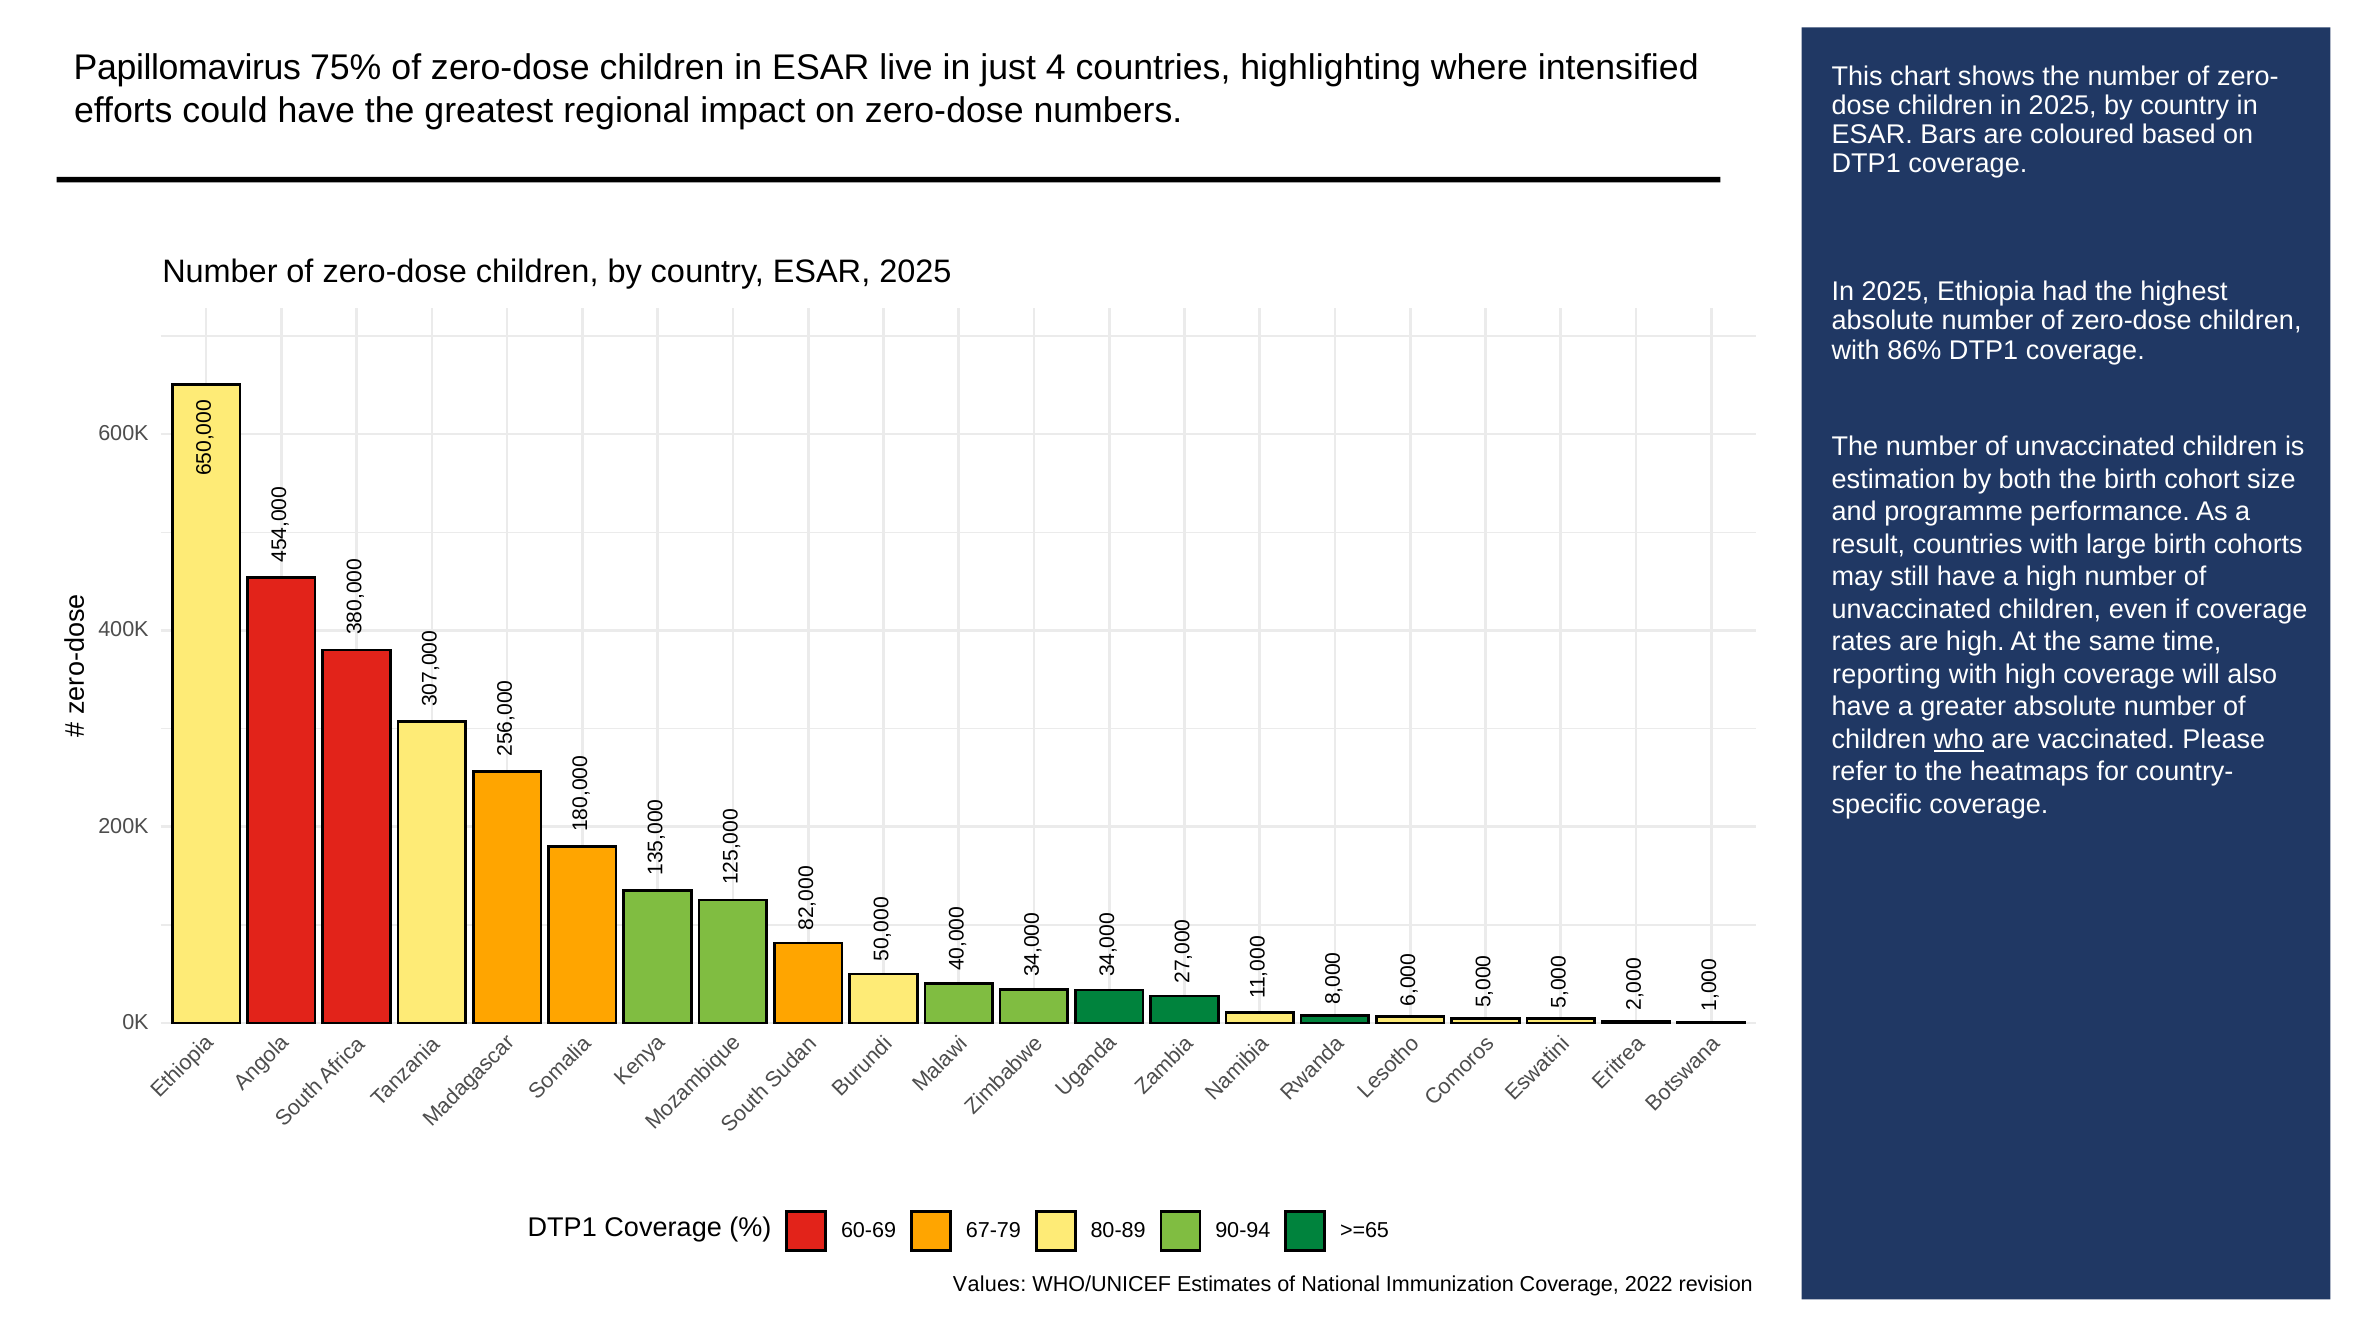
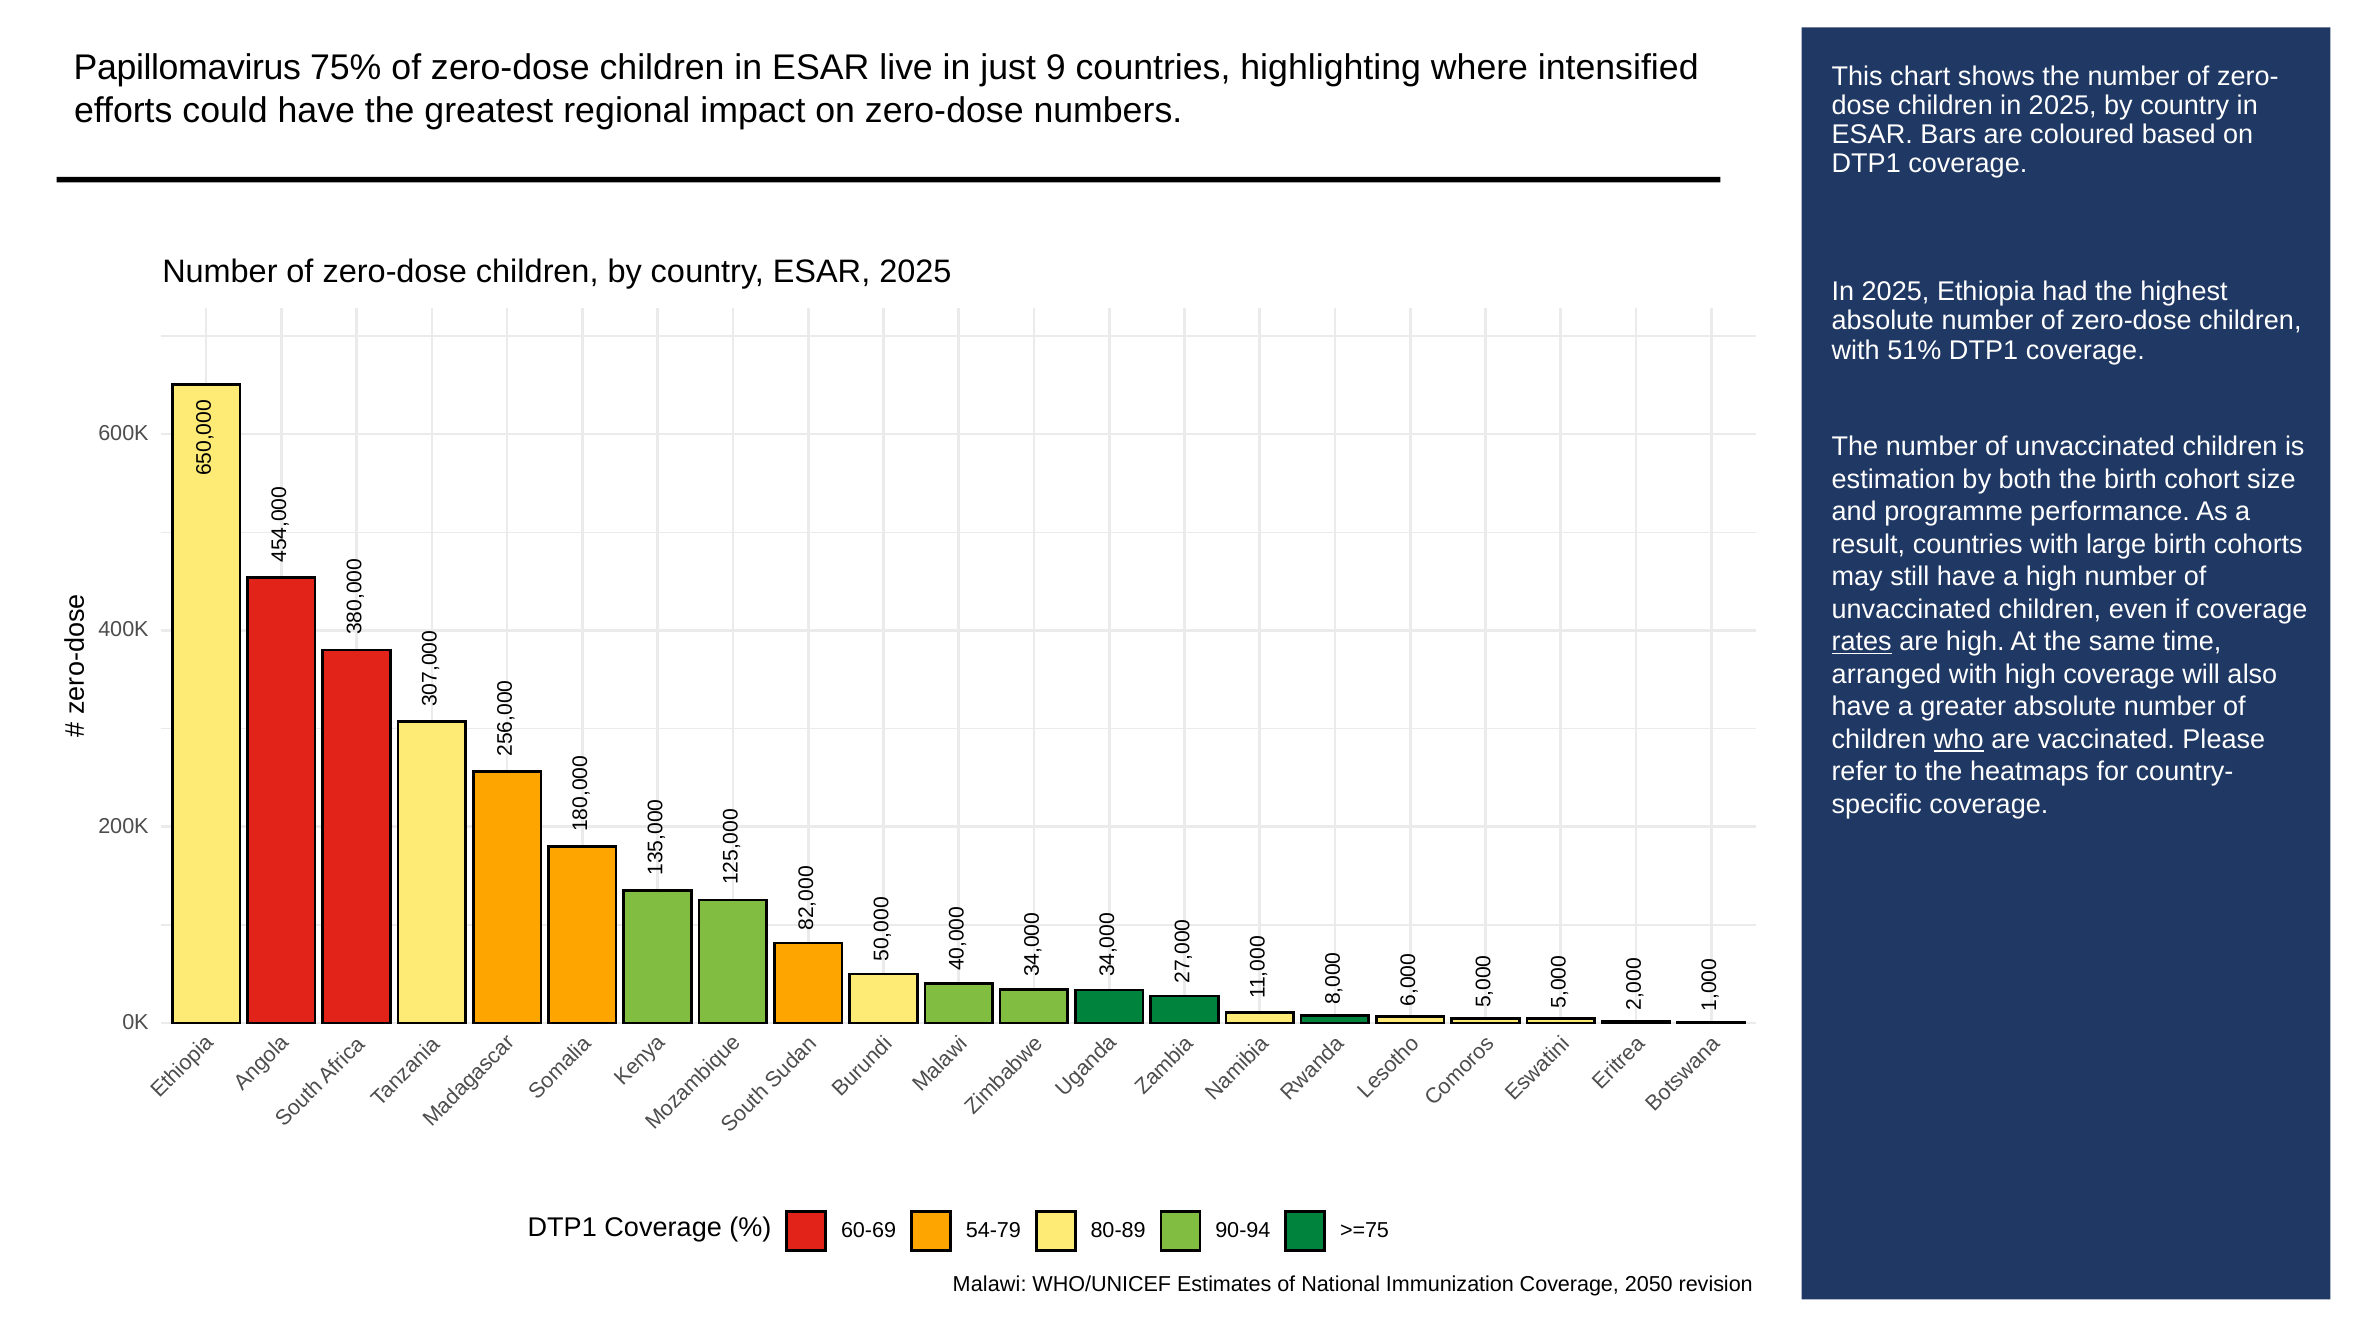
just 4: 4 -> 9
86%: 86% -> 51%
rates underline: none -> present
reporting: reporting -> arranged
67-79: 67-79 -> 54-79
>=65: >=65 -> >=75
Values: Values -> Malawi
2022: 2022 -> 2050
